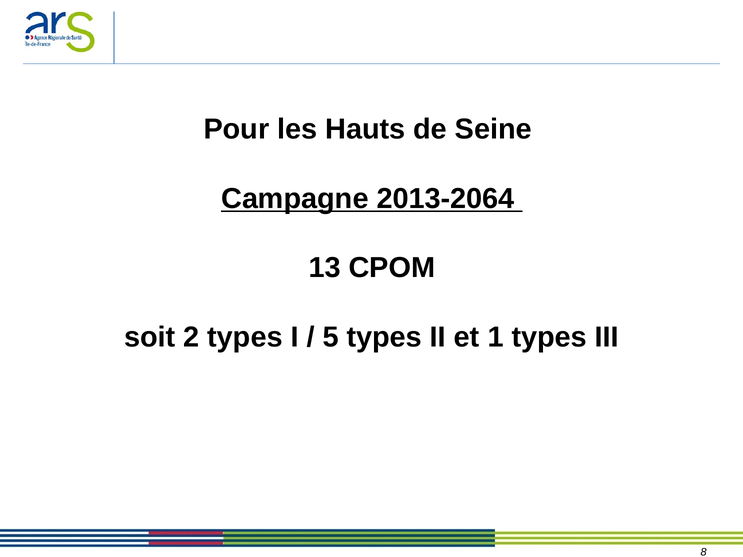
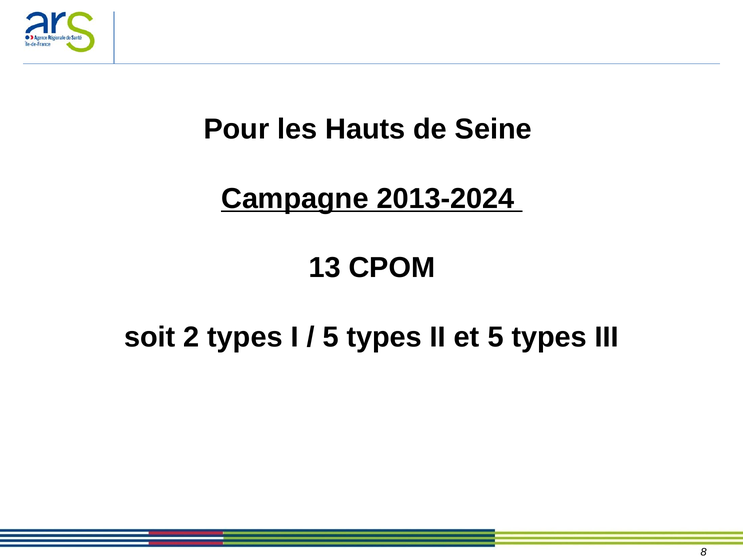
2013-2064: 2013-2064 -> 2013-2024
et 1: 1 -> 5
